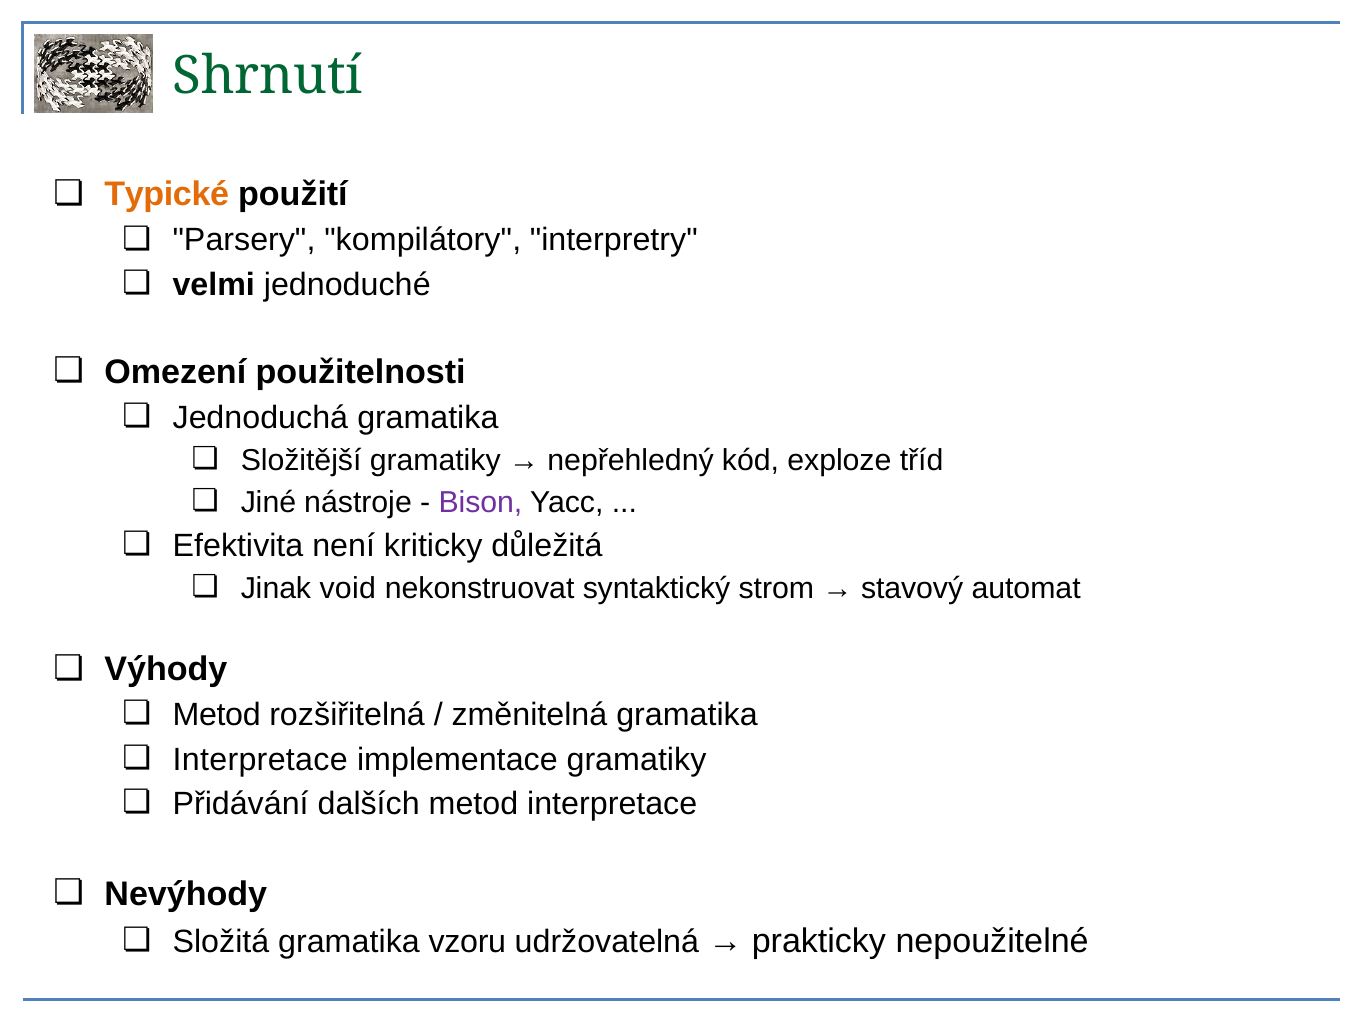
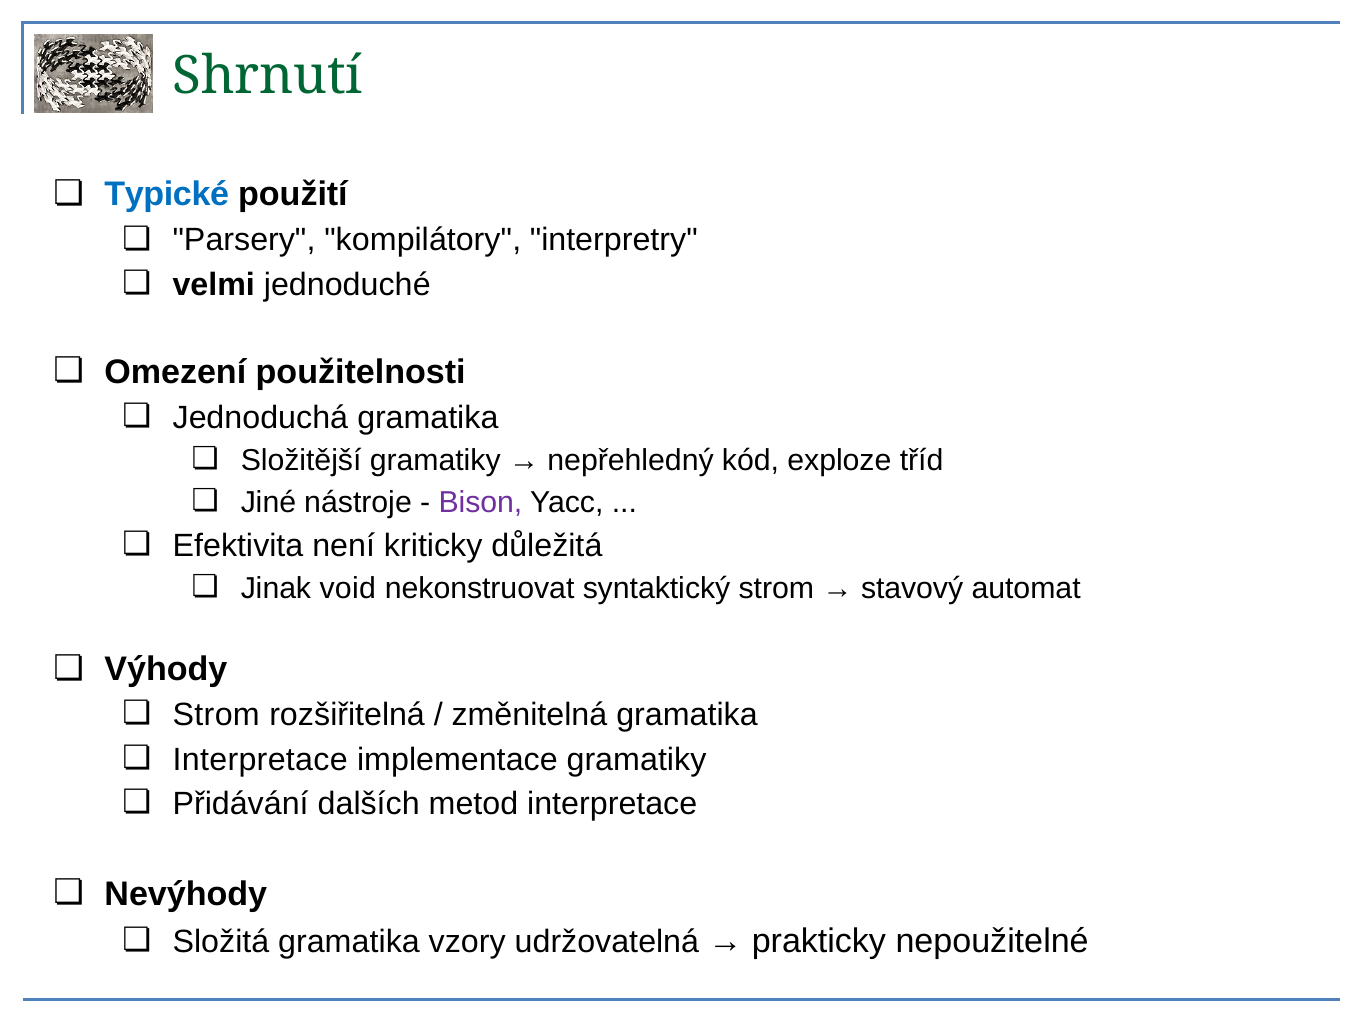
Typické colour: orange -> blue
Metod at (217, 715): Metod -> Strom
vzoru: vzoru -> vzory
